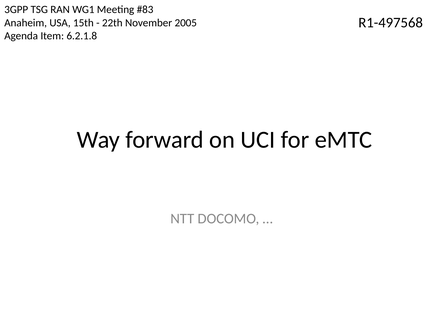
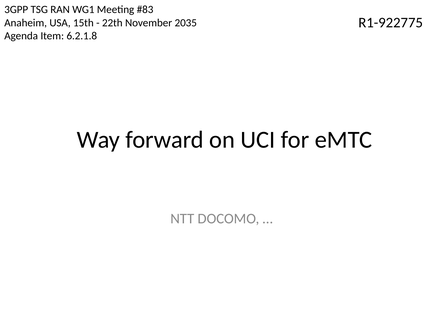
R1-497568: R1-497568 -> R1-922775
2005: 2005 -> 2035
